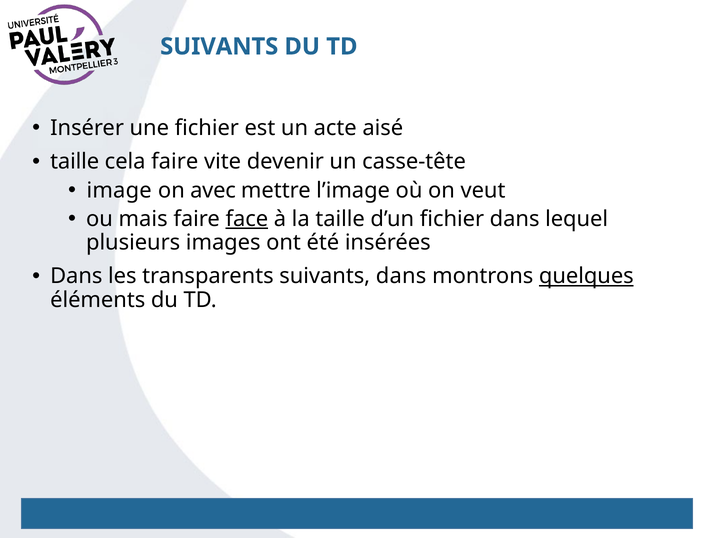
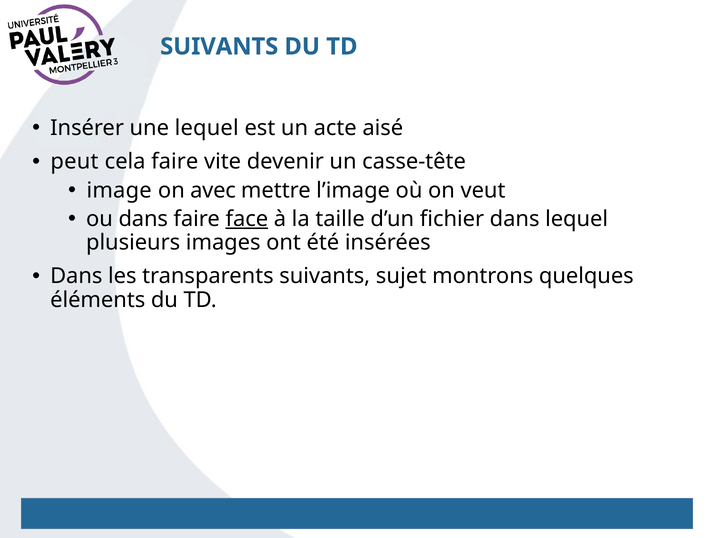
une fichier: fichier -> lequel
taille at (75, 162): taille -> peut
ou mais: mais -> dans
suivants dans: dans -> sujet
quelques underline: present -> none
